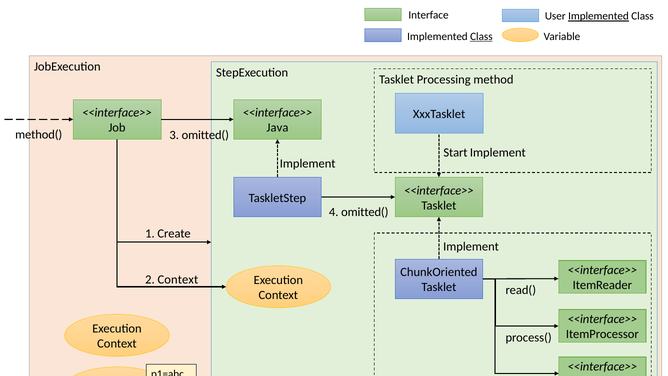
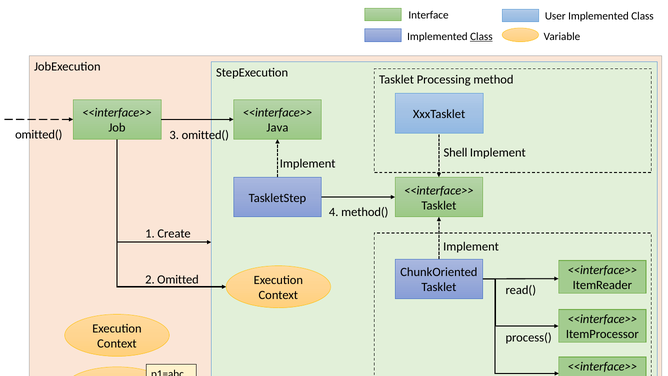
Implemented at (598, 16) underline: present -> none
method( at (39, 134): method( -> omitted(
Start: Start -> Shell
4 omitted(: omitted( -> method(
2 Context: Context -> Omitted
